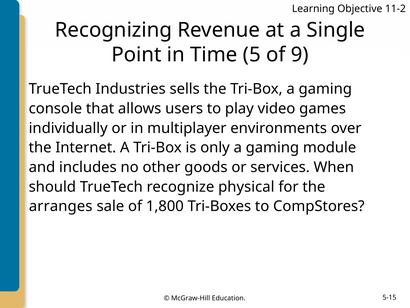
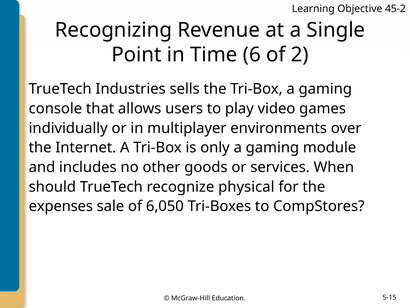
11-2: 11-2 -> 45-2
5: 5 -> 6
9: 9 -> 2
arranges: arranges -> expenses
1,800: 1,800 -> 6,050
